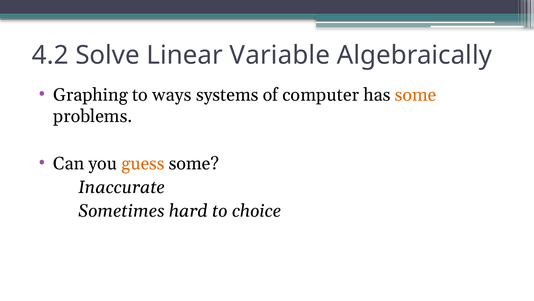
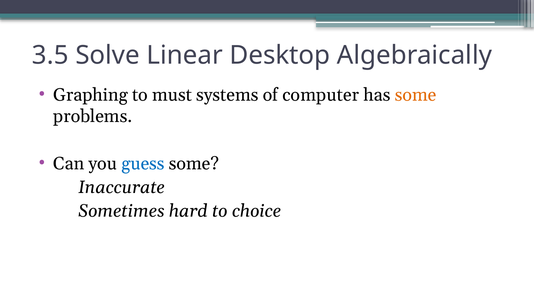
4.2: 4.2 -> 3.5
Variable: Variable -> Desktop
ways: ways -> must
guess colour: orange -> blue
